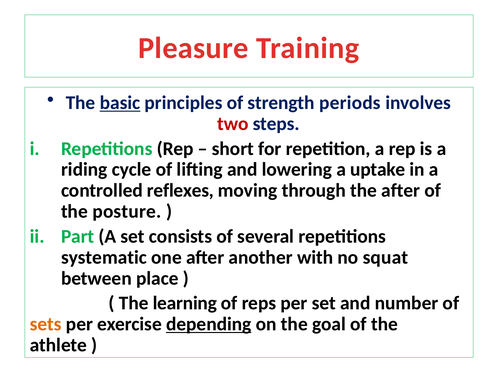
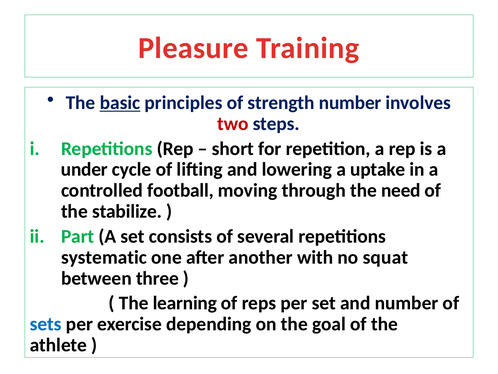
strength periods: periods -> number
riding: riding -> under
reflexes: reflexes -> football
the after: after -> need
posture: posture -> stabilize
place: place -> three
sets colour: orange -> blue
depending underline: present -> none
